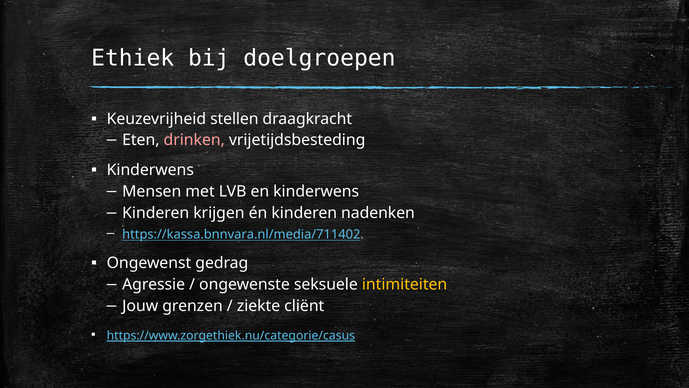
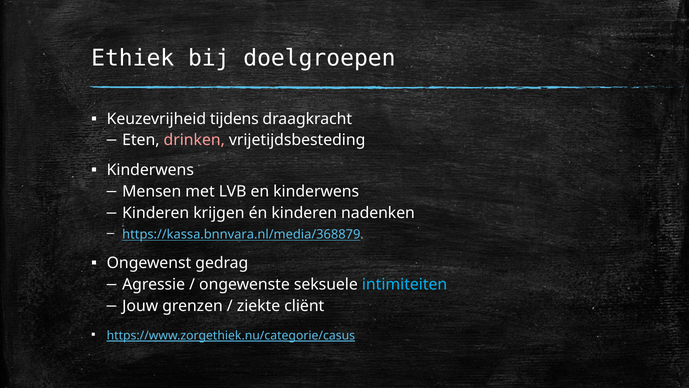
stellen: stellen -> tijdens
https://kassa.bnnvara.nl/media/711402: https://kassa.bnnvara.nl/media/711402 -> https://kassa.bnnvara.nl/media/368879
intimiteiten colour: yellow -> light blue
